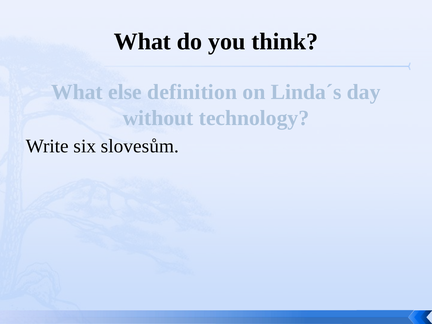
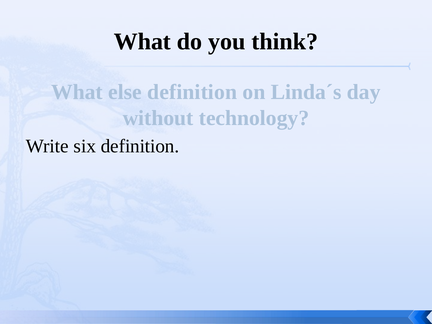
six slovesům: slovesům -> definition
